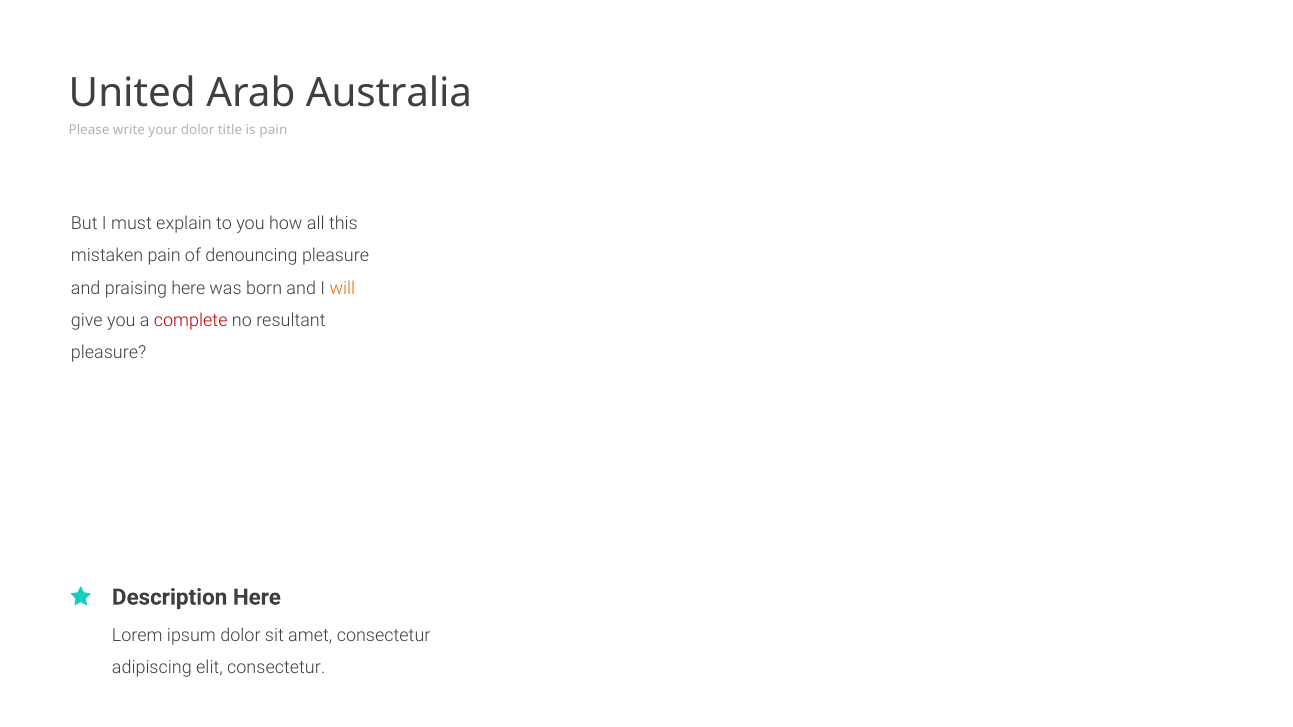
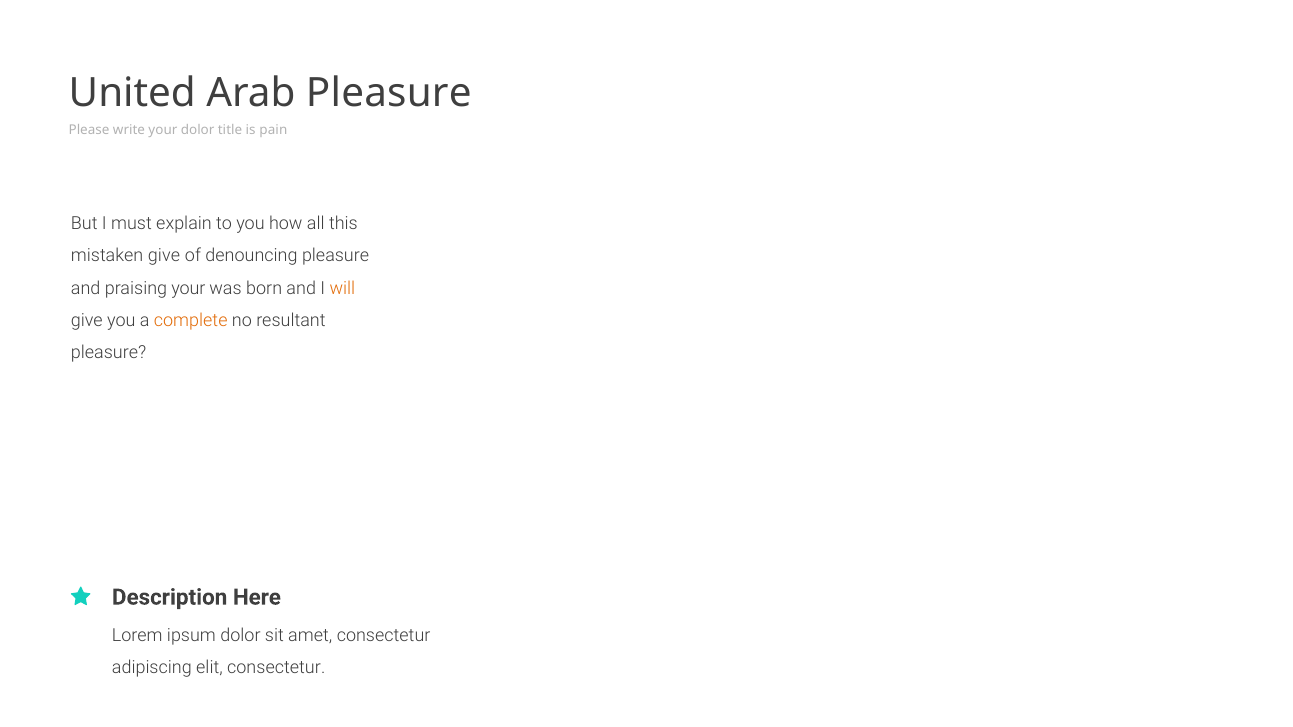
Arab Australia: Australia -> Pleasure
mistaken pain: pain -> give
praising here: here -> your
complete colour: red -> orange
